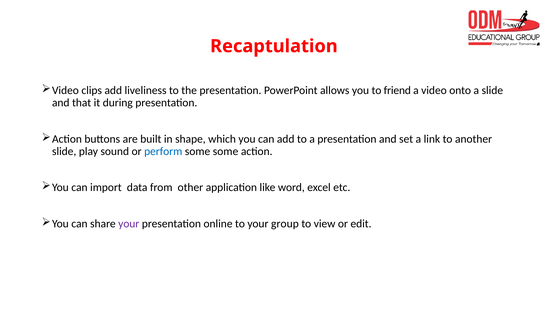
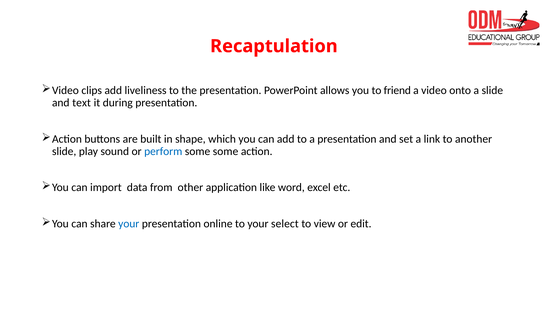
that: that -> text
your at (129, 223) colour: purple -> blue
group: group -> select
